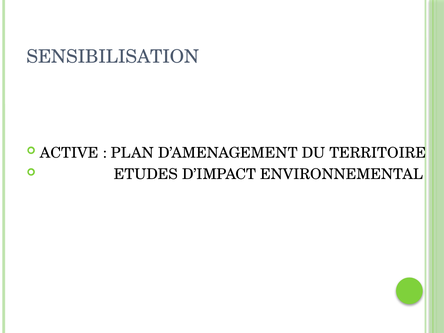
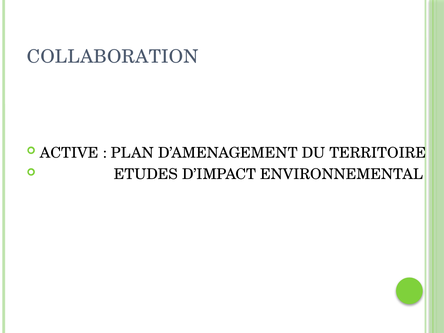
SENSIBILISATION: SENSIBILISATION -> COLLABORATION
